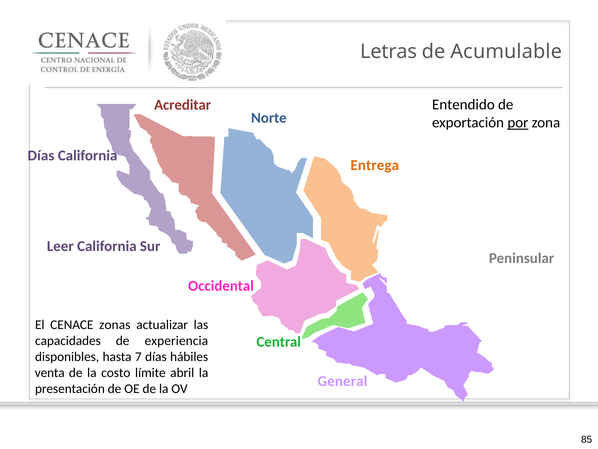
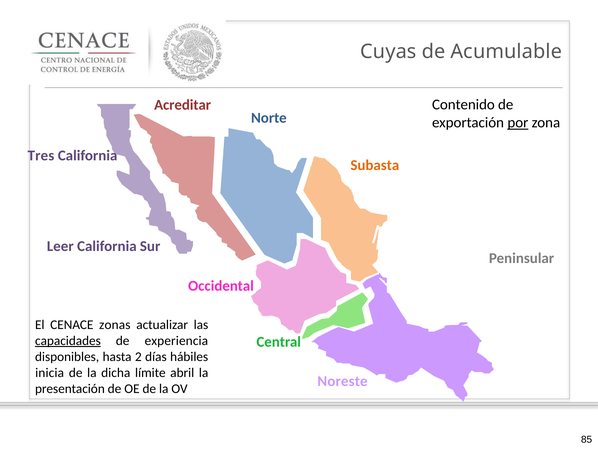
Letras: Letras -> Cuyas
Entendido: Entendido -> Contenido
Días at (41, 155): Días -> Tres
Entrega: Entrega -> Subasta
capacidades underline: none -> present
7: 7 -> 2
venta: venta -> inicia
costo: costo -> dicha
General: General -> Noreste
